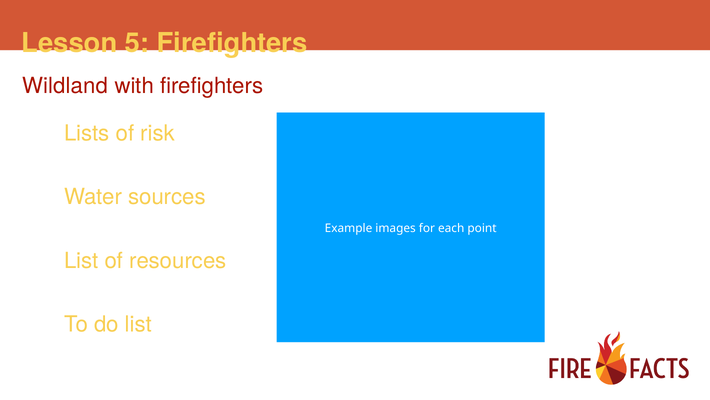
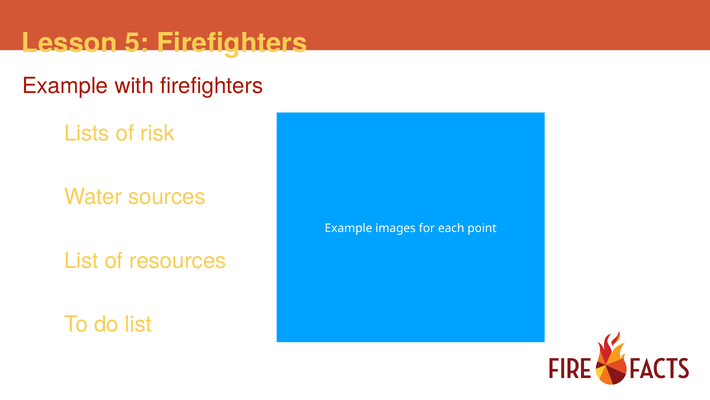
Wildland at (65, 86): Wildland -> Example
